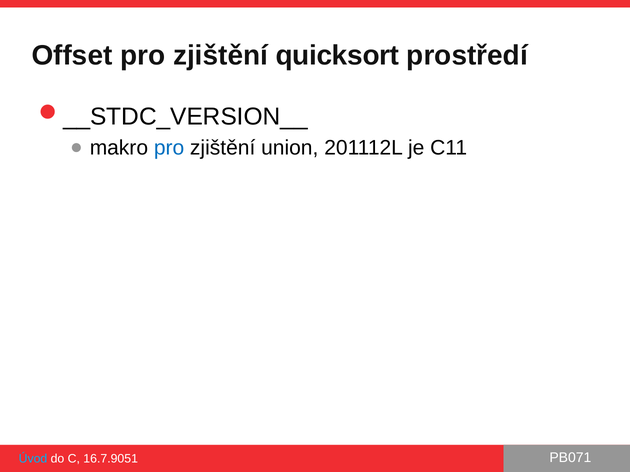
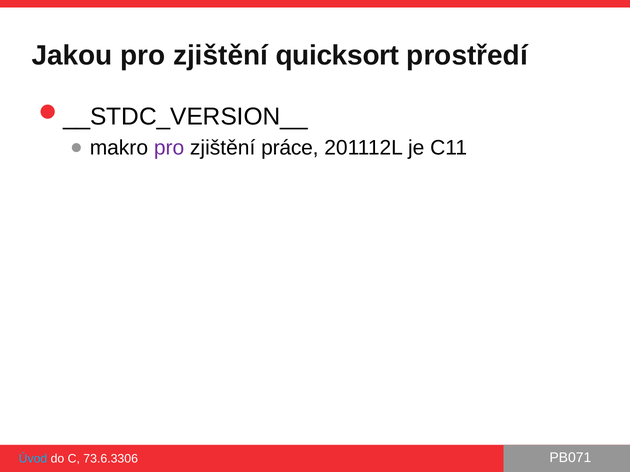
Offset: Offset -> Jakou
pro at (169, 148) colour: blue -> purple
union: union -> práce
16.7.9051: 16.7.9051 -> 73.6.3306
